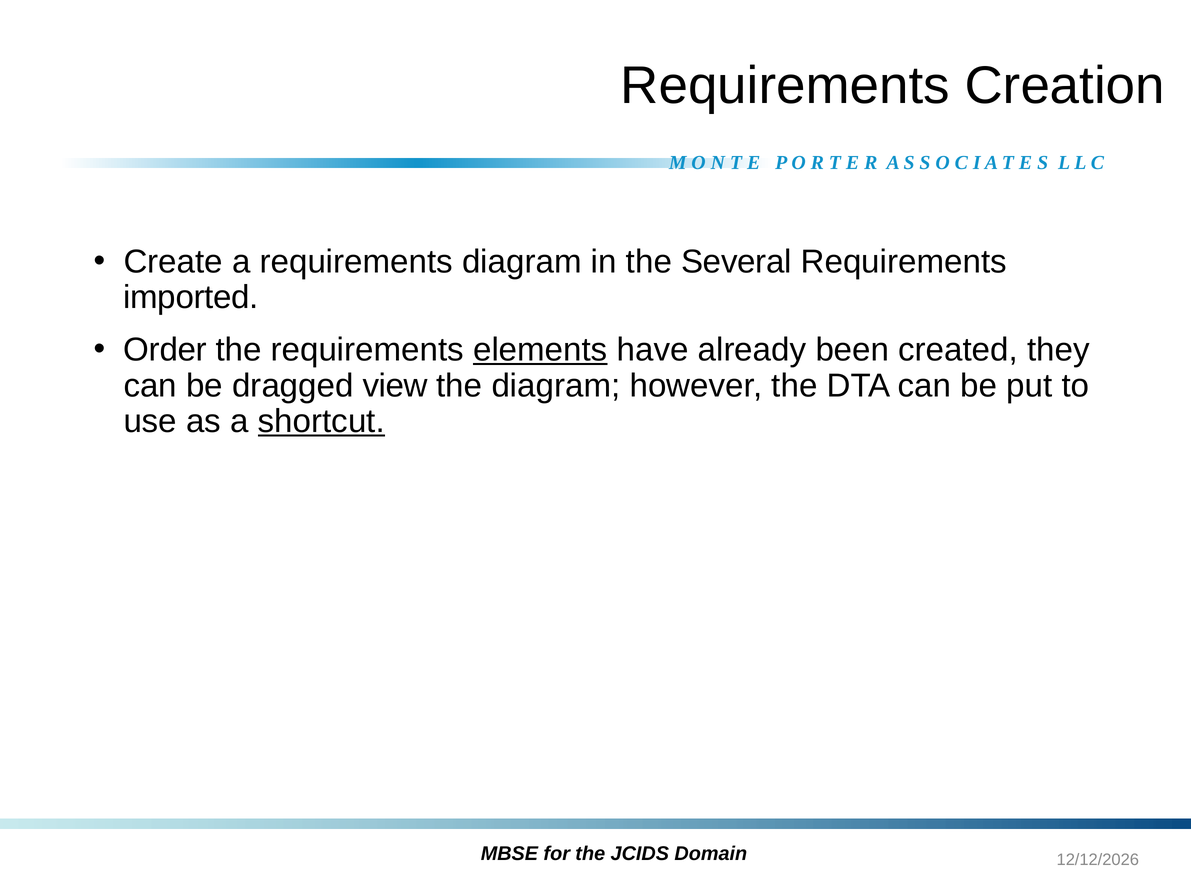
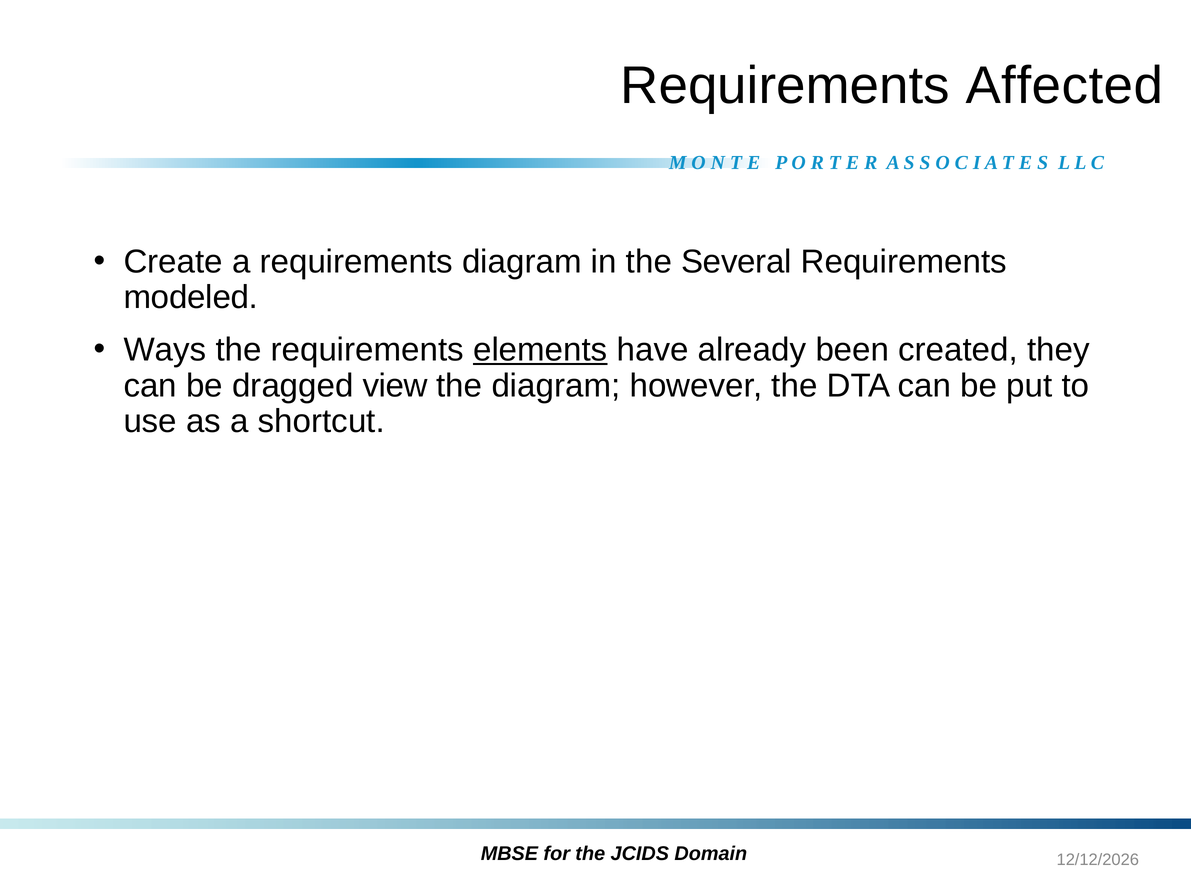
Creation: Creation -> Affected
imported: imported -> modeled
Order: Order -> Ways
shortcut underline: present -> none
